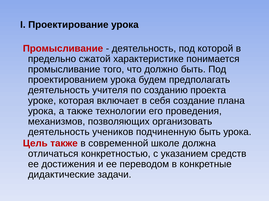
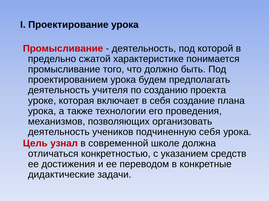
подчиненную быть: быть -> себя
Цель также: также -> узнал
